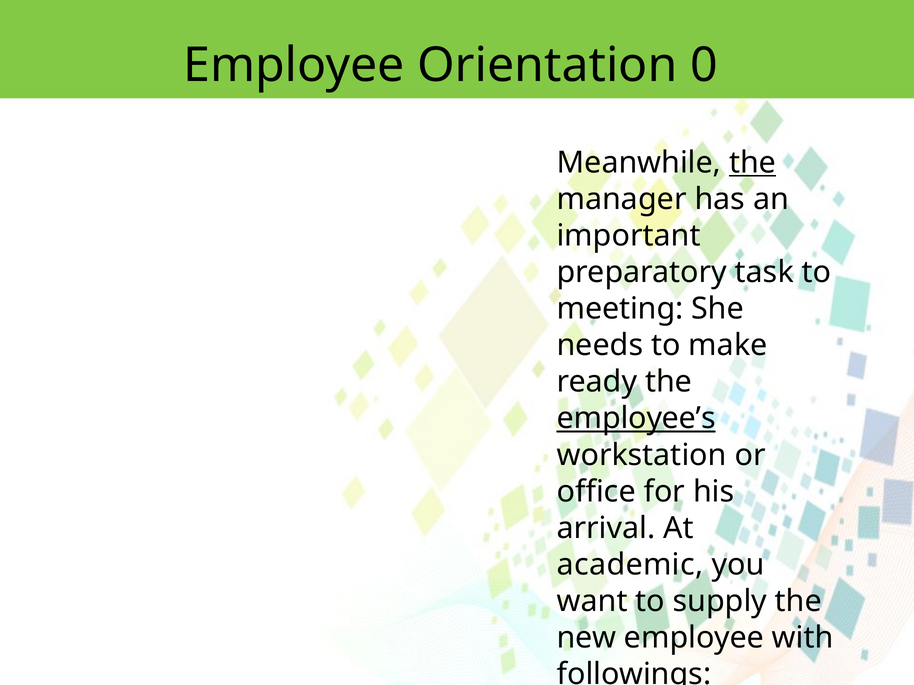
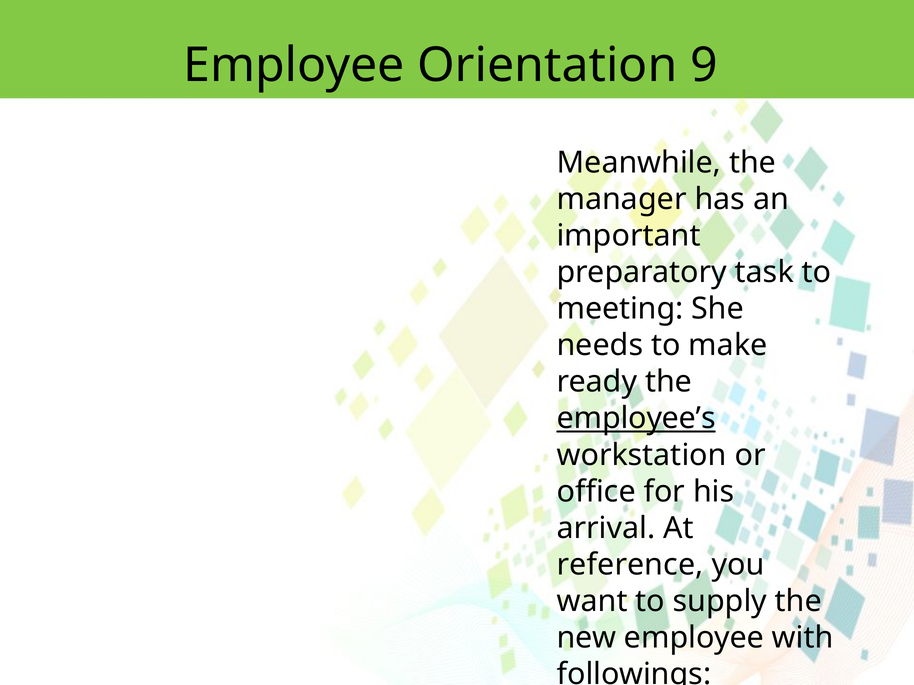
0: 0 -> 9
the at (753, 163) underline: present -> none
academic: academic -> reference
